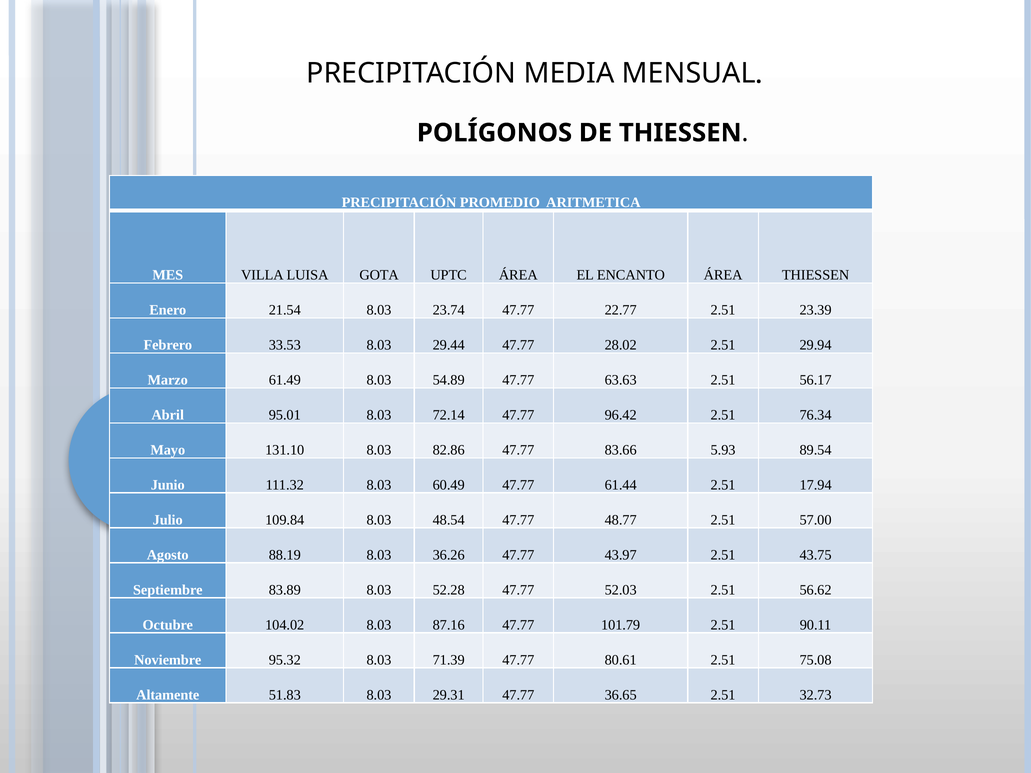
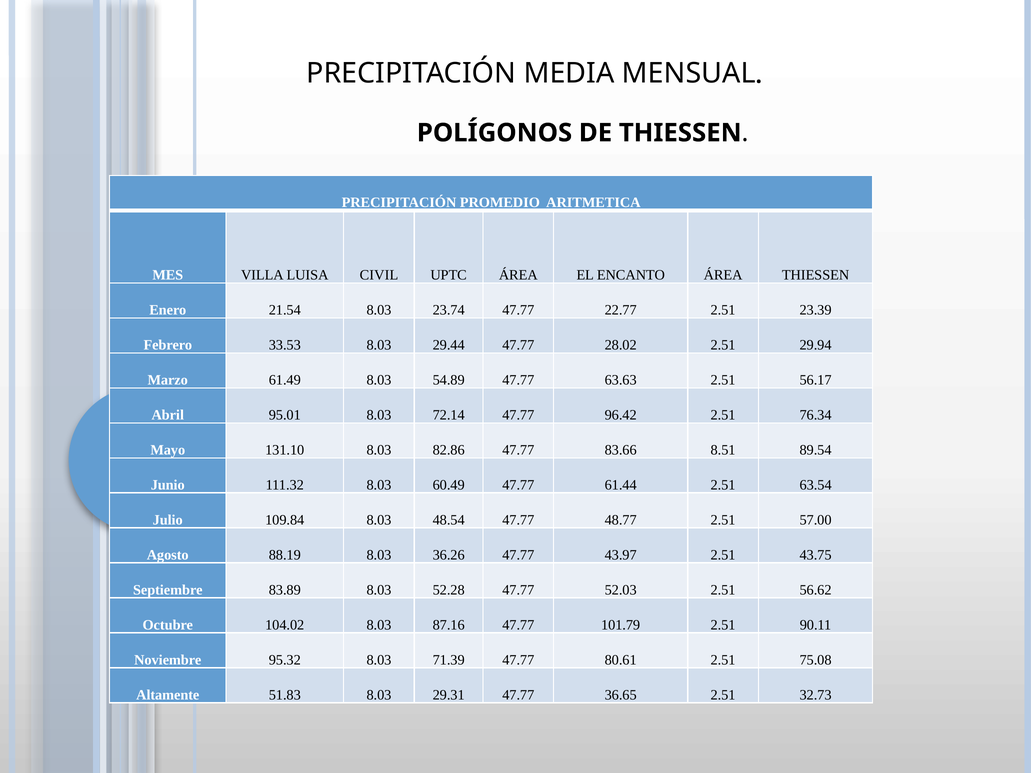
GOTA: GOTA -> CIVIL
5.93: 5.93 -> 8.51
17.94: 17.94 -> 63.54
